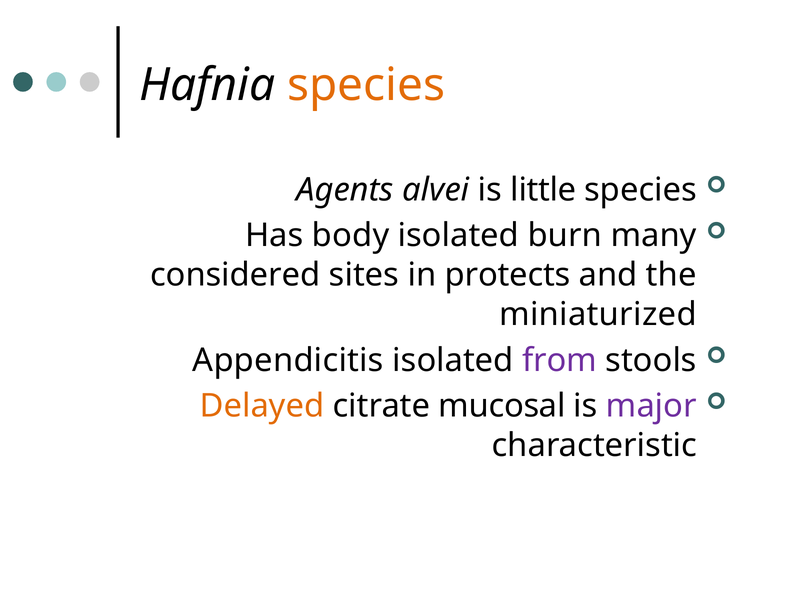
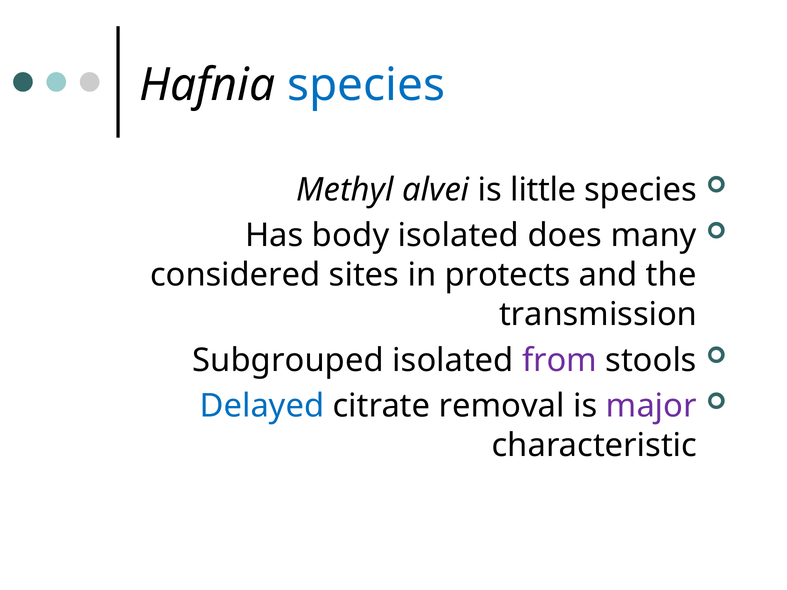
species at (366, 85) colour: orange -> blue
Agents: Agents -> Methyl
burn: burn -> does
miniaturized: miniaturized -> transmission
Appendicitis: Appendicitis -> Subgrouped
Delayed colour: orange -> blue
mucosal: mucosal -> removal
